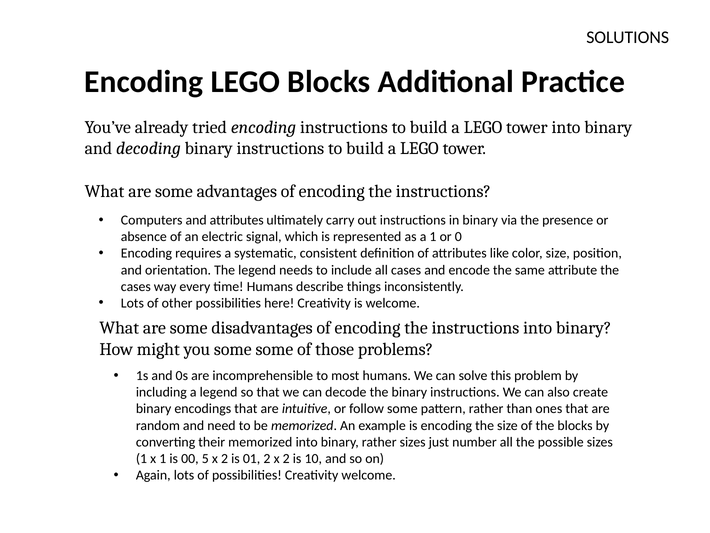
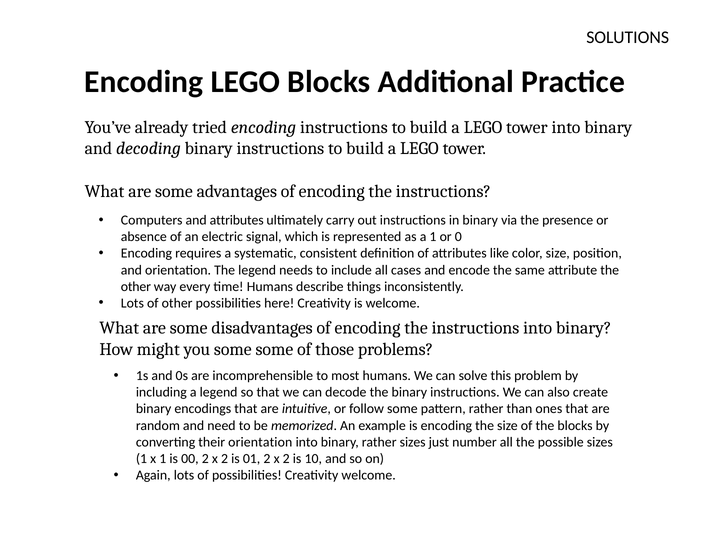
cases at (136, 286): cases -> other
their memorized: memorized -> orientation
00 5: 5 -> 2
